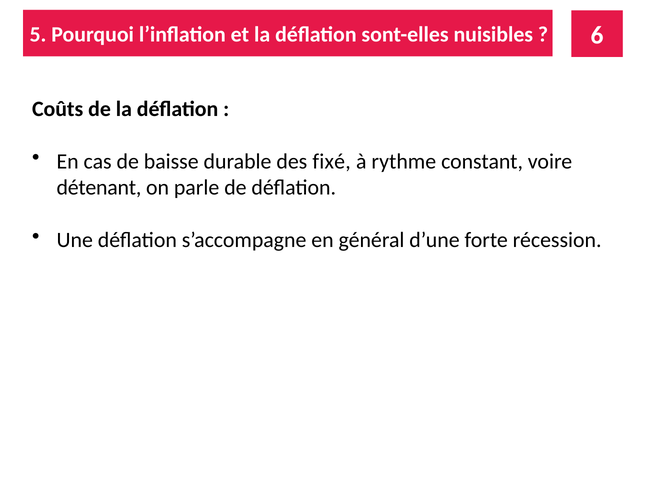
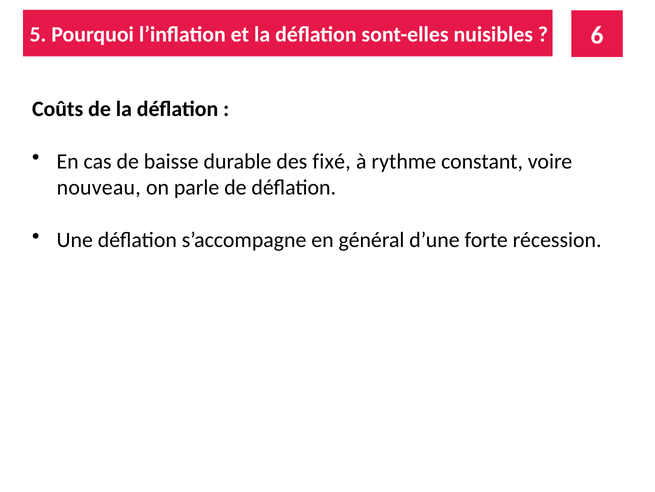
détenant: détenant -> nouveau
